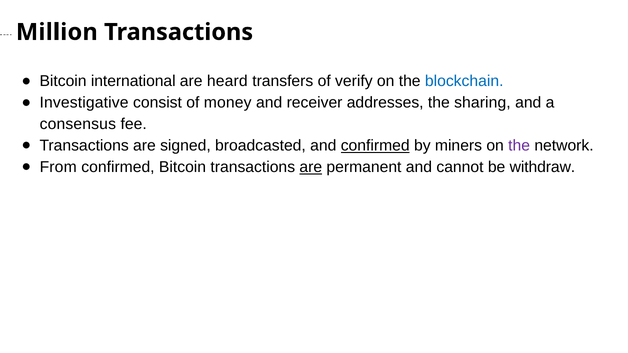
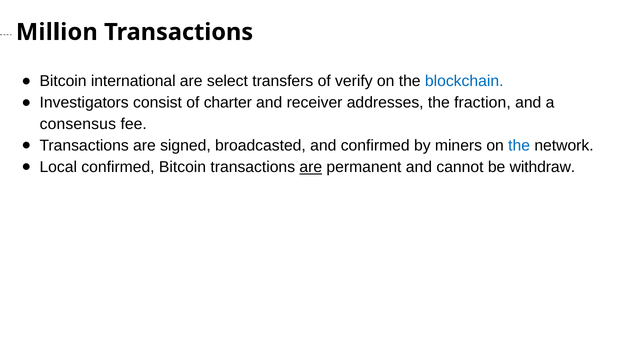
heard: heard -> select
Investigative: Investigative -> Investigators
money: money -> charter
sharing: sharing -> fraction
confirmed at (375, 146) underline: present -> none
the at (519, 146) colour: purple -> blue
From: From -> Local
